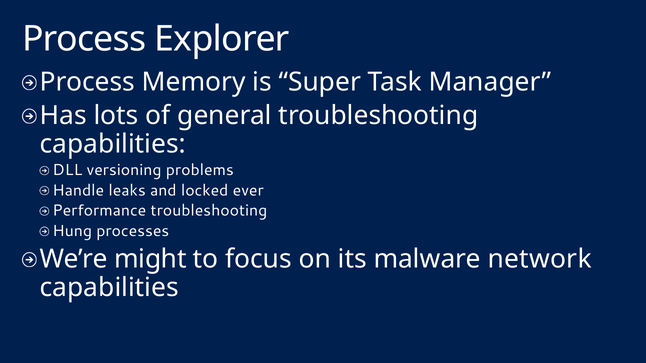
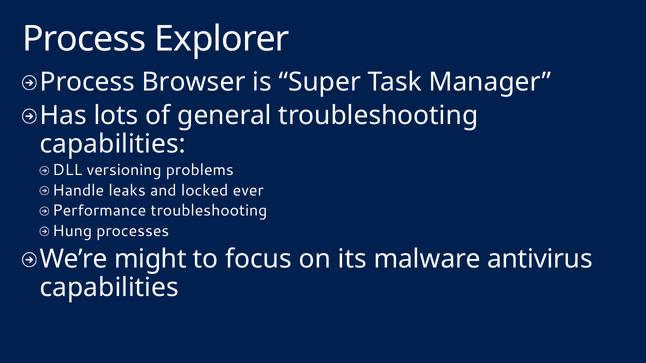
Memory: Memory -> Browser
network: network -> antivirus
